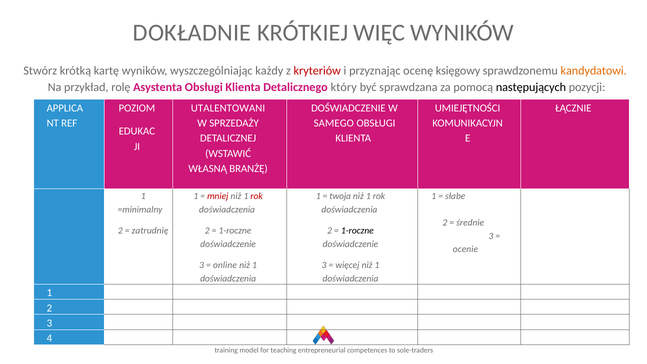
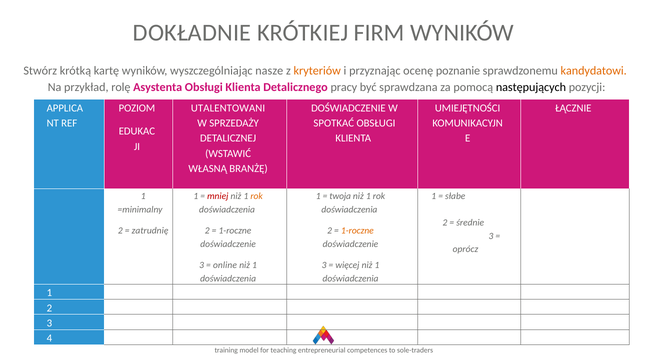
WIĘC: WIĘC -> FIRM
każdy: każdy -> nasze
kryteriów colour: red -> orange
księgowy: księgowy -> poznanie
który: który -> pracy
SAMEGO: SAMEGO -> SPOTKAĆ
rok at (257, 196) colour: red -> orange
1-roczne at (357, 231) colour: black -> orange
ocenie: ocenie -> oprócz
